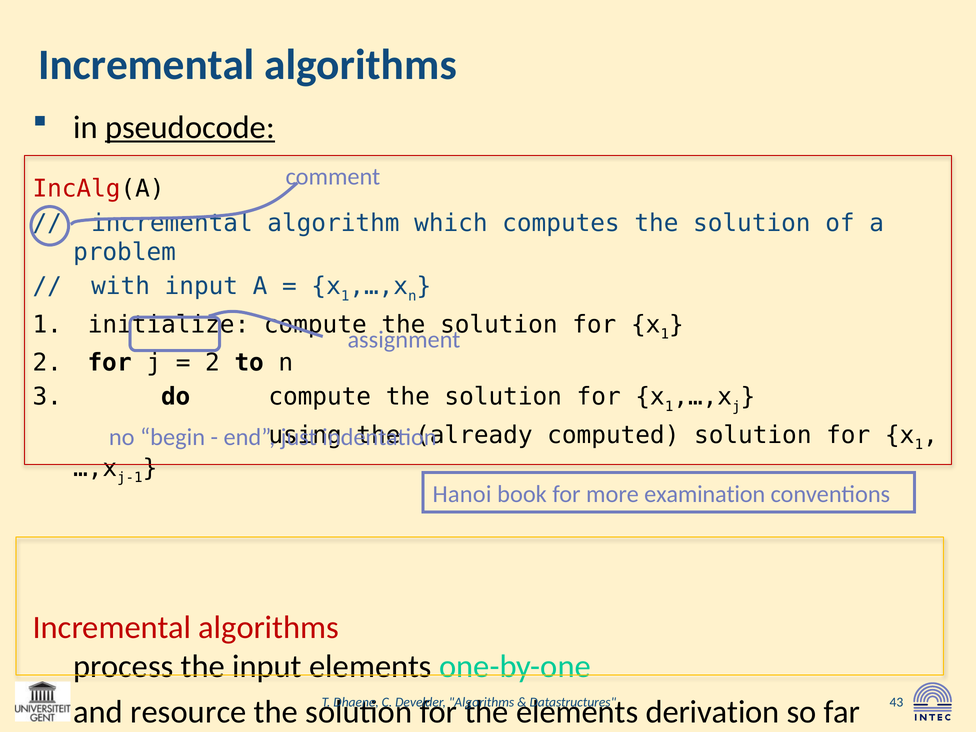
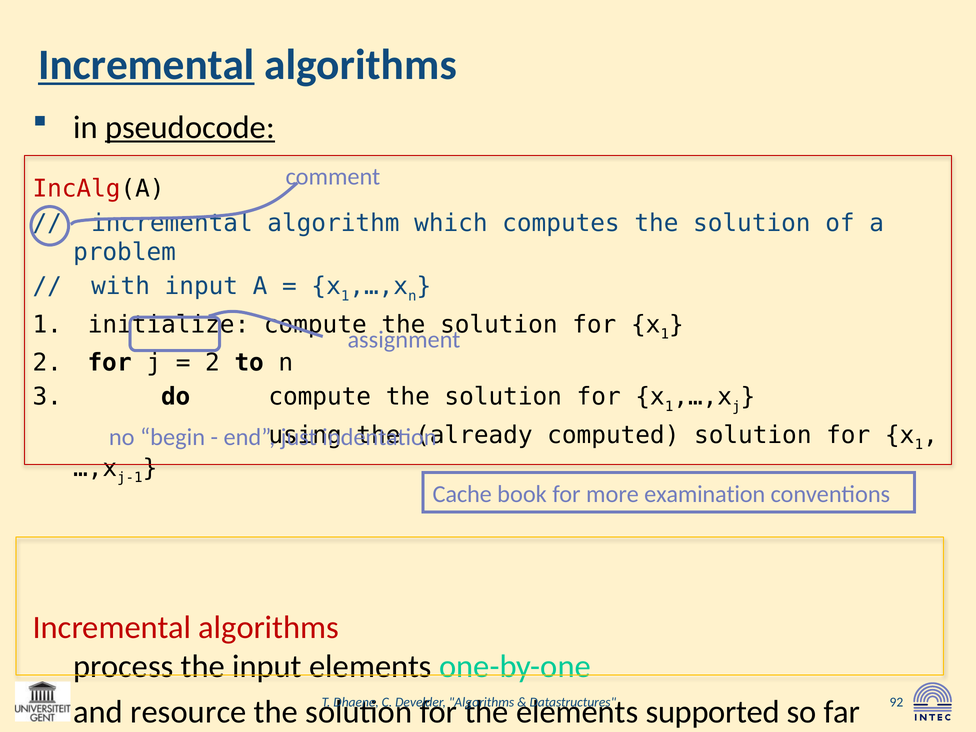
Incremental at (146, 65) underline: none -> present
Hanoi: Hanoi -> Cache
43: 43 -> 92
derivation: derivation -> supported
